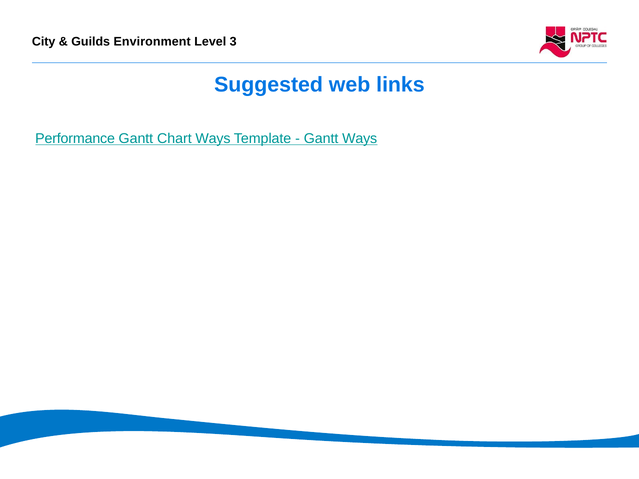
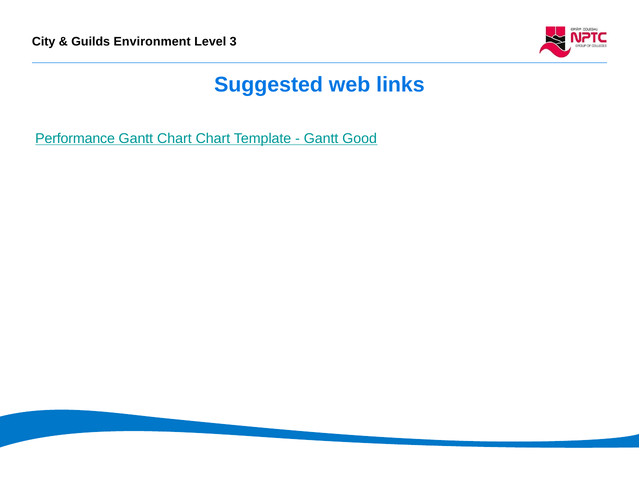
Chart Ways: Ways -> Chart
Gantt Ways: Ways -> Good
